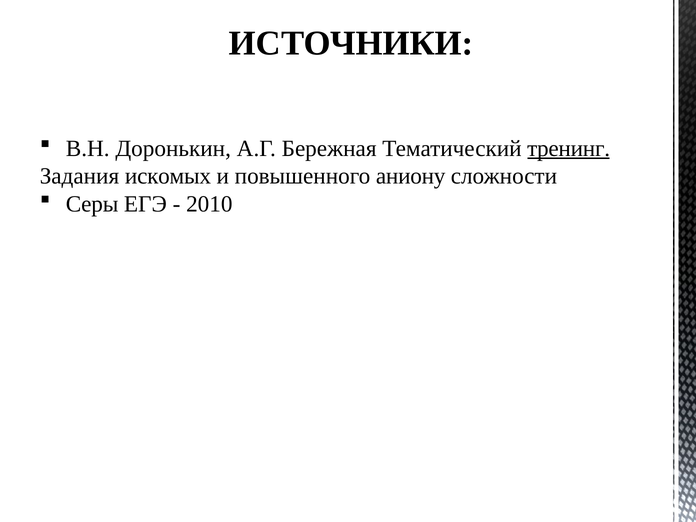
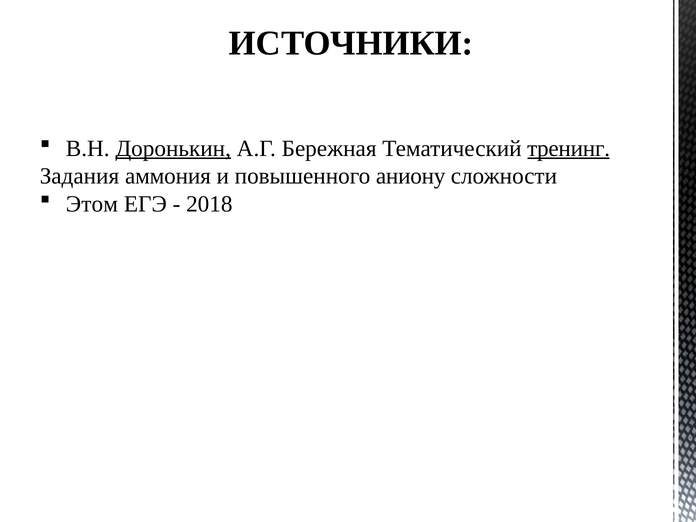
Доронькин underline: none -> present
искомых: искомых -> аммония
Серы: Серы -> Этом
2010: 2010 -> 2018
